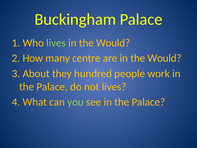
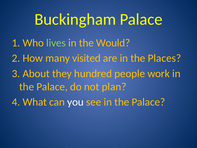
centre: centre -> visited
are in the Would: Would -> Places
not lives: lives -> plan
you colour: light green -> white
